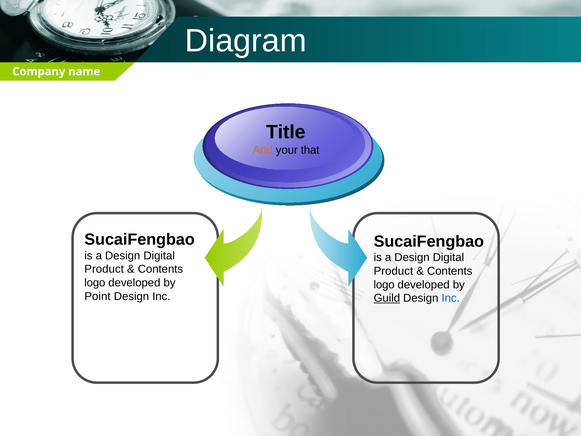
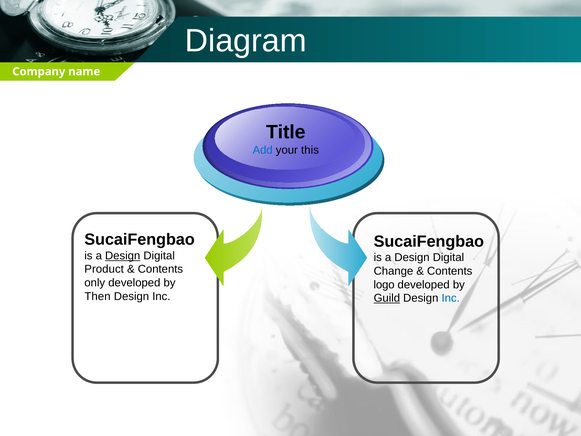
Add colour: orange -> blue
that: that -> this
Design at (123, 256) underline: none -> present
Product at (393, 271): Product -> Change
logo at (95, 283): logo -> only
Point: Point -> Then
